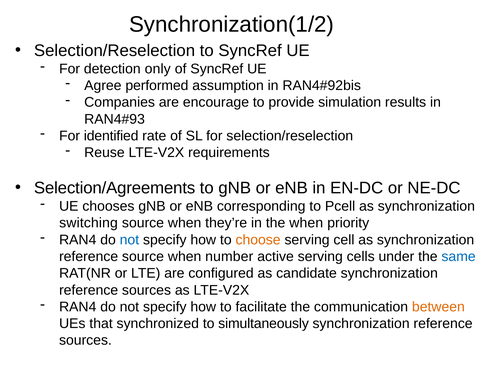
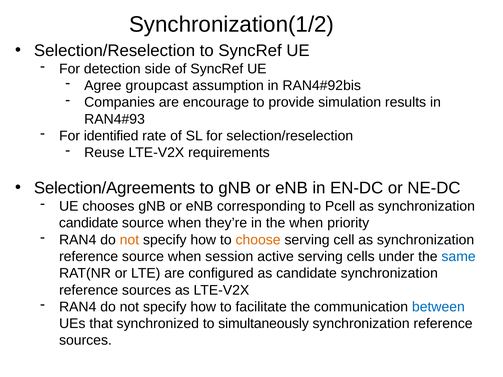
only: only -> side
performed: performed -> groupcast
switching at (89, 223): switching -> candidate
not at (129, 240) colour: blue -> orange
number: number -> session
between colour: orange -> blue
